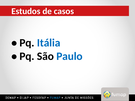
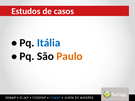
Paulo colour: blue -> orange
